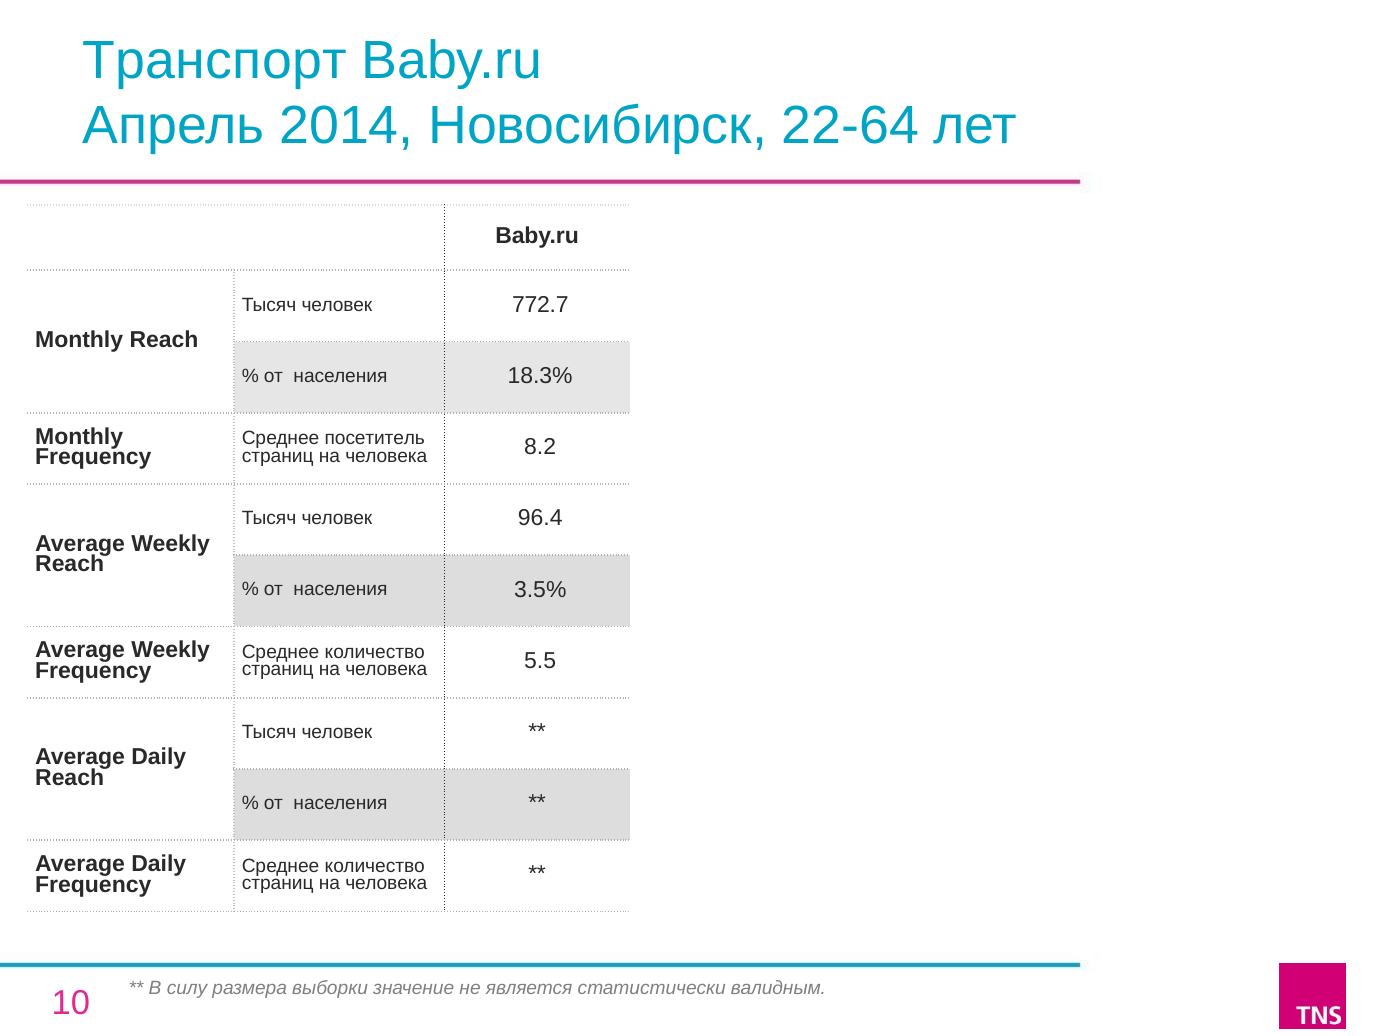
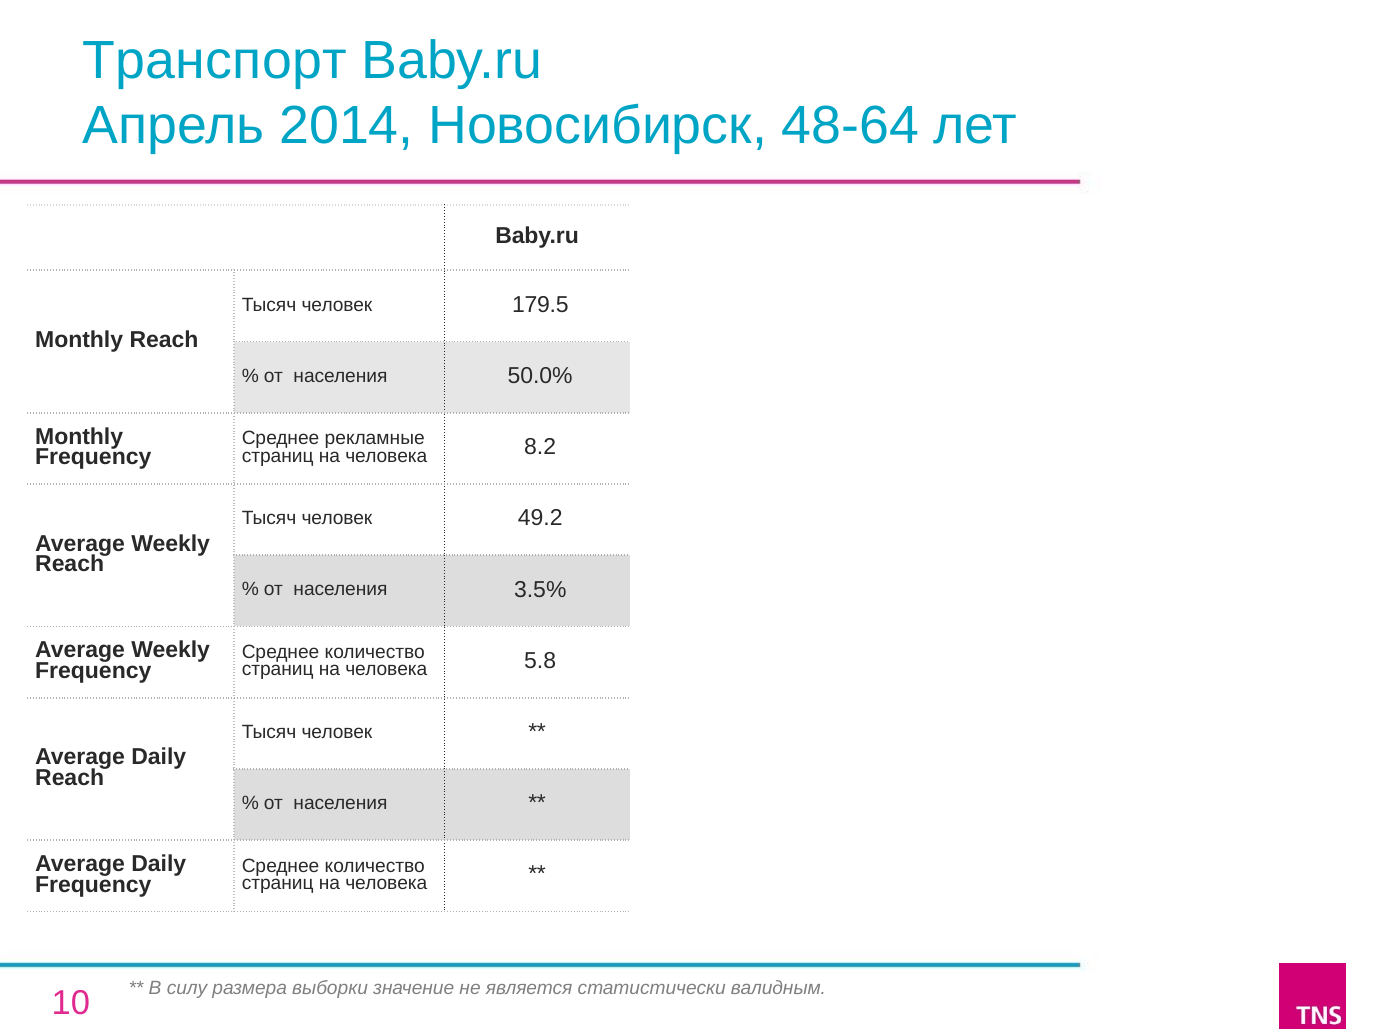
22-64: 22-64 -> 48-64
772.7: 772.7 -> 179.5
18.3%: 18.3% -> 50.0%
посетитель: посетитель -> рекламные
96.4: 96.4 -> 49.2
5.5: 5.5 -> 5.8
